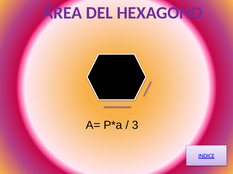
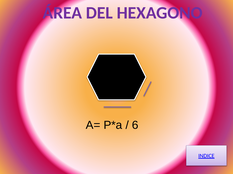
3: 3 -> 6
